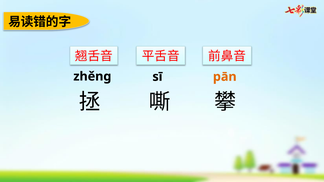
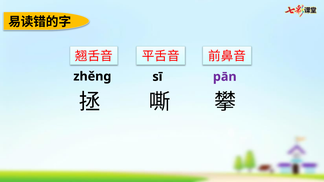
pān colour: orange -> purple
